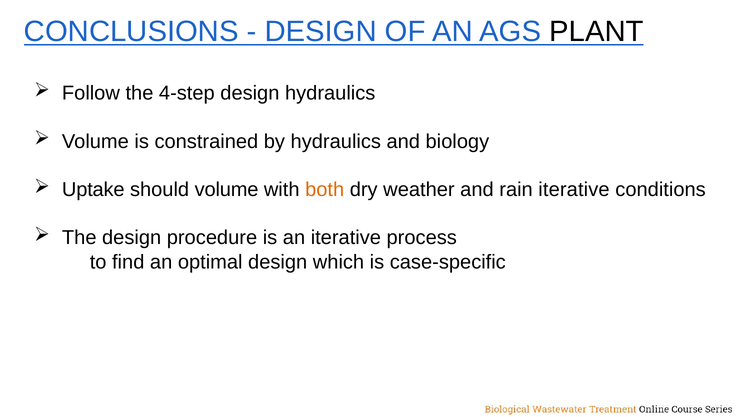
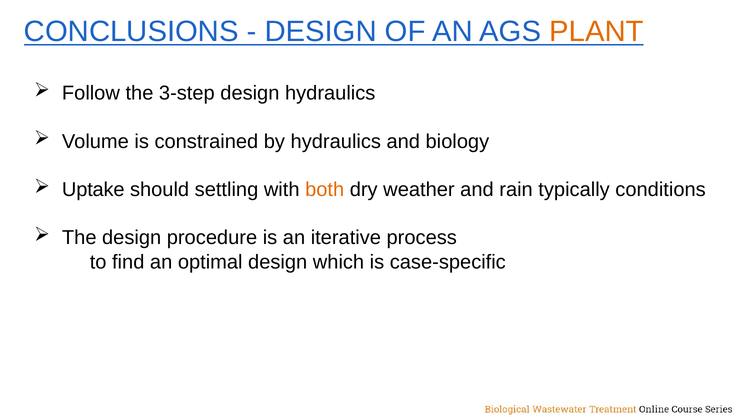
PLANT colour: black -> orange
4-step: 4-step -> 3-step
should volume: volume -> settling
rain iterative: iterative -> typically
